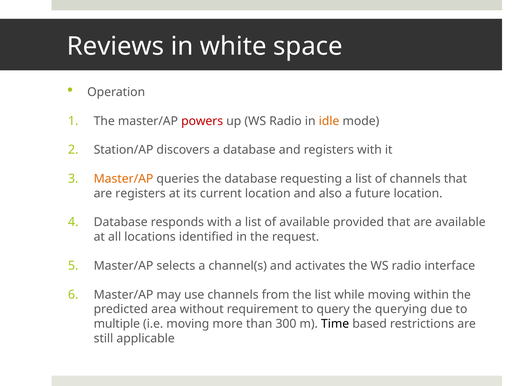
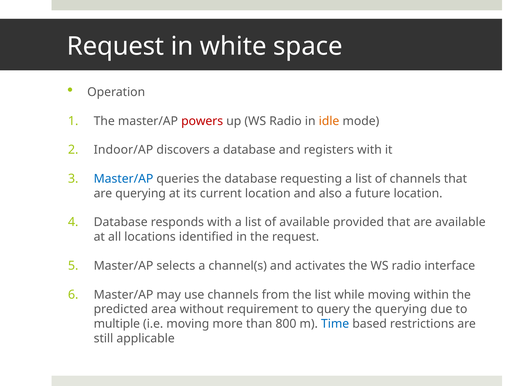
Reviews at (115, 46): Reviews -> Request
Station/AP: Station/AP -> Indoor/AP
Master/AP at (124, 179) colour: orange -> blue
are registers: registers -> querying
300: 300 -> 800
Time colour: black -> blue
